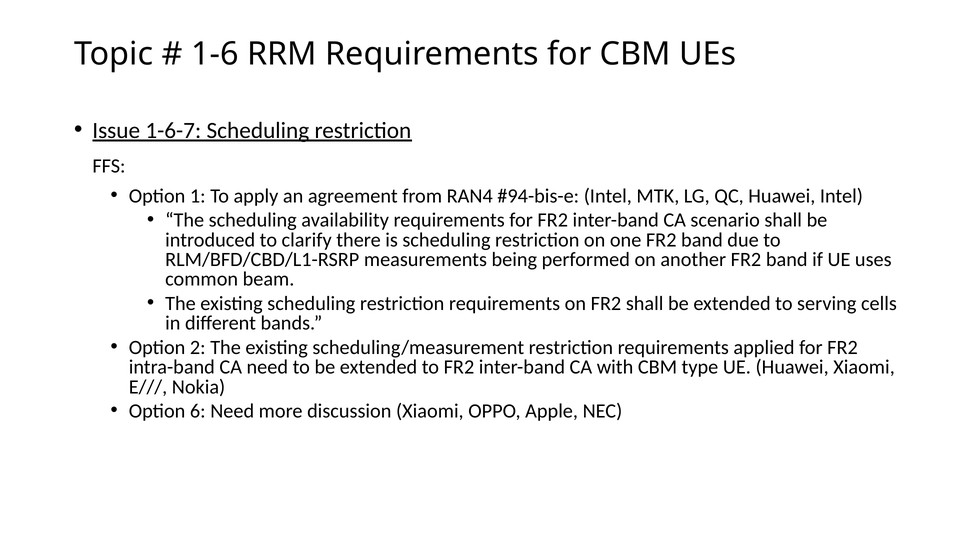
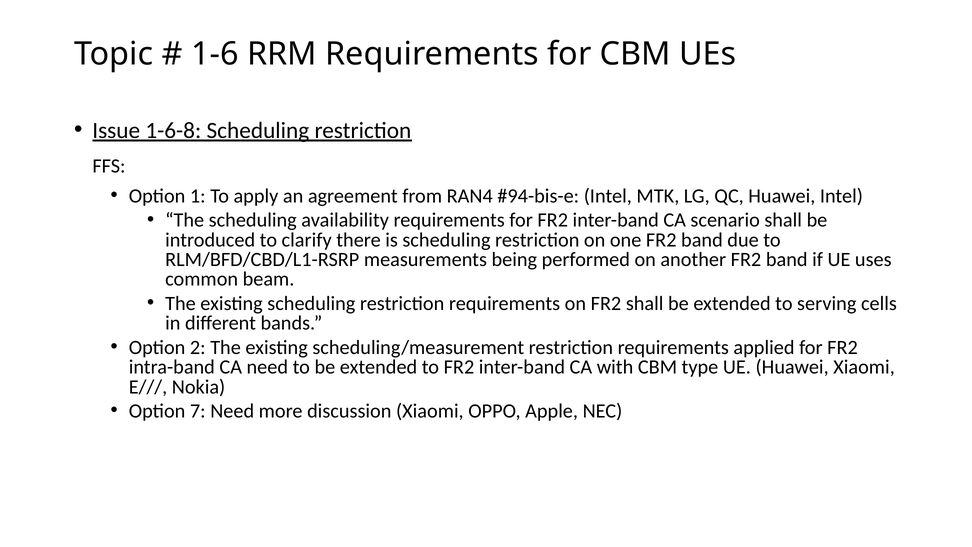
1-6-7: 1-6-7 -> 1-6-8
6: 6 -> 7
